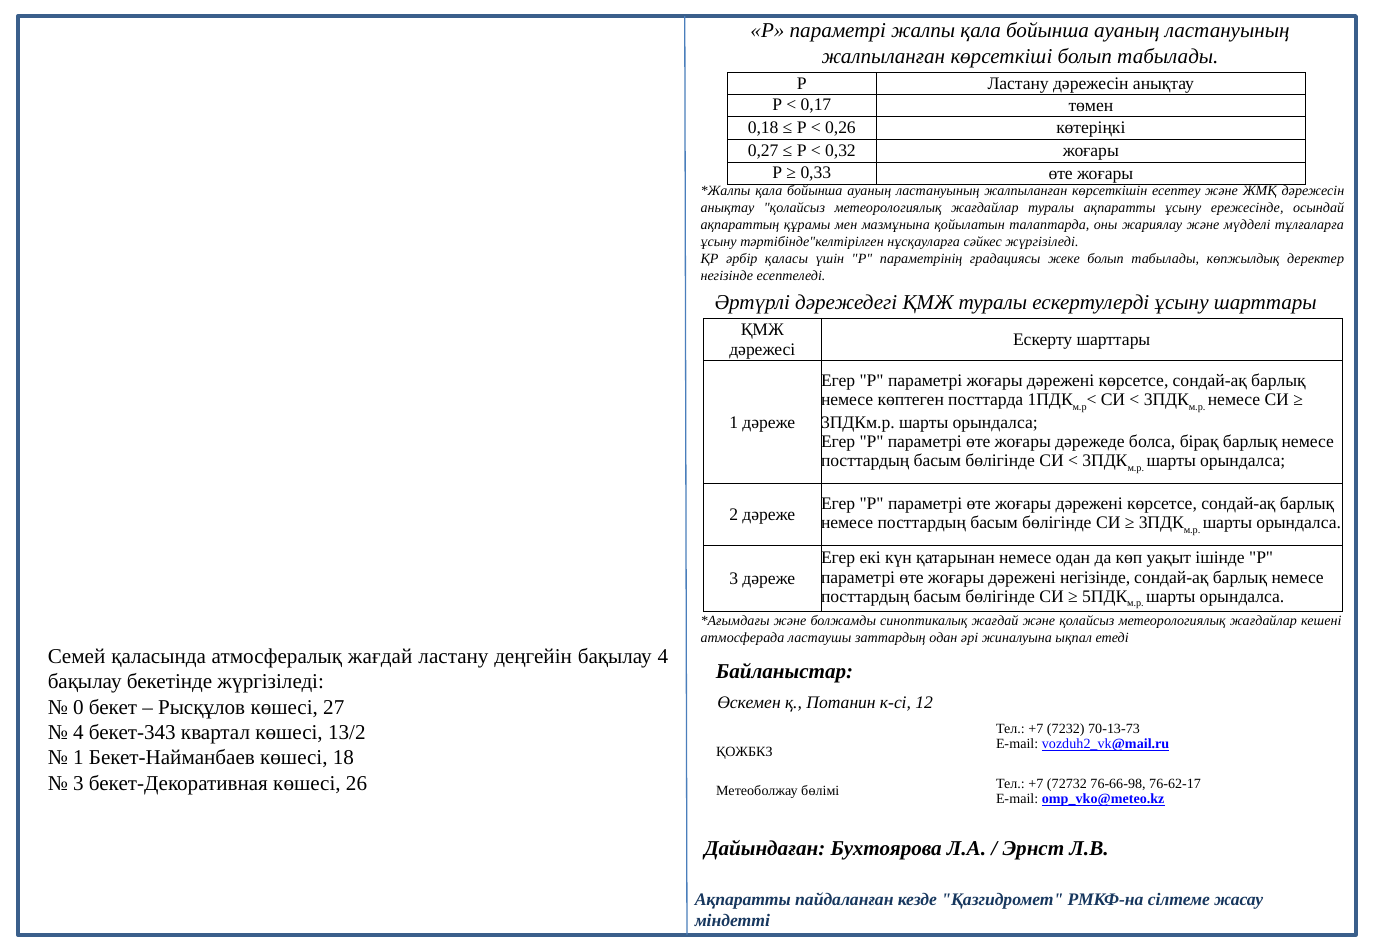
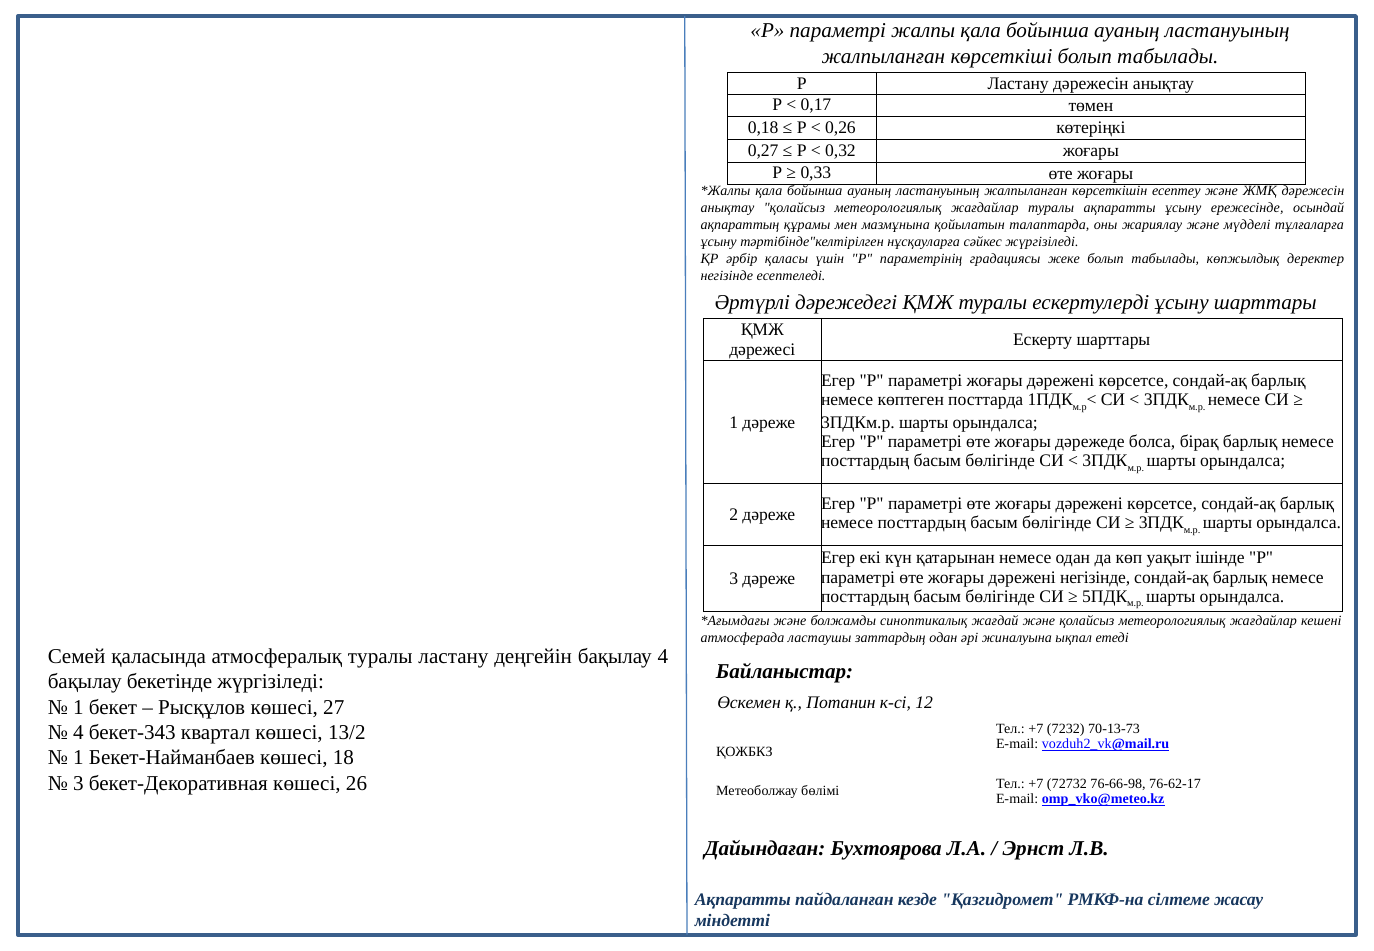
атмосфералық жағдай: жағдай -> туралы
0 at (78, 707): 0 -> 1
